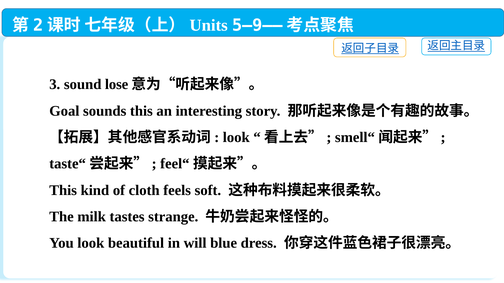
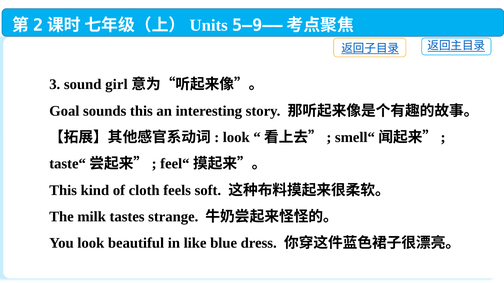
lose: lose -> girl
will: will -> like
